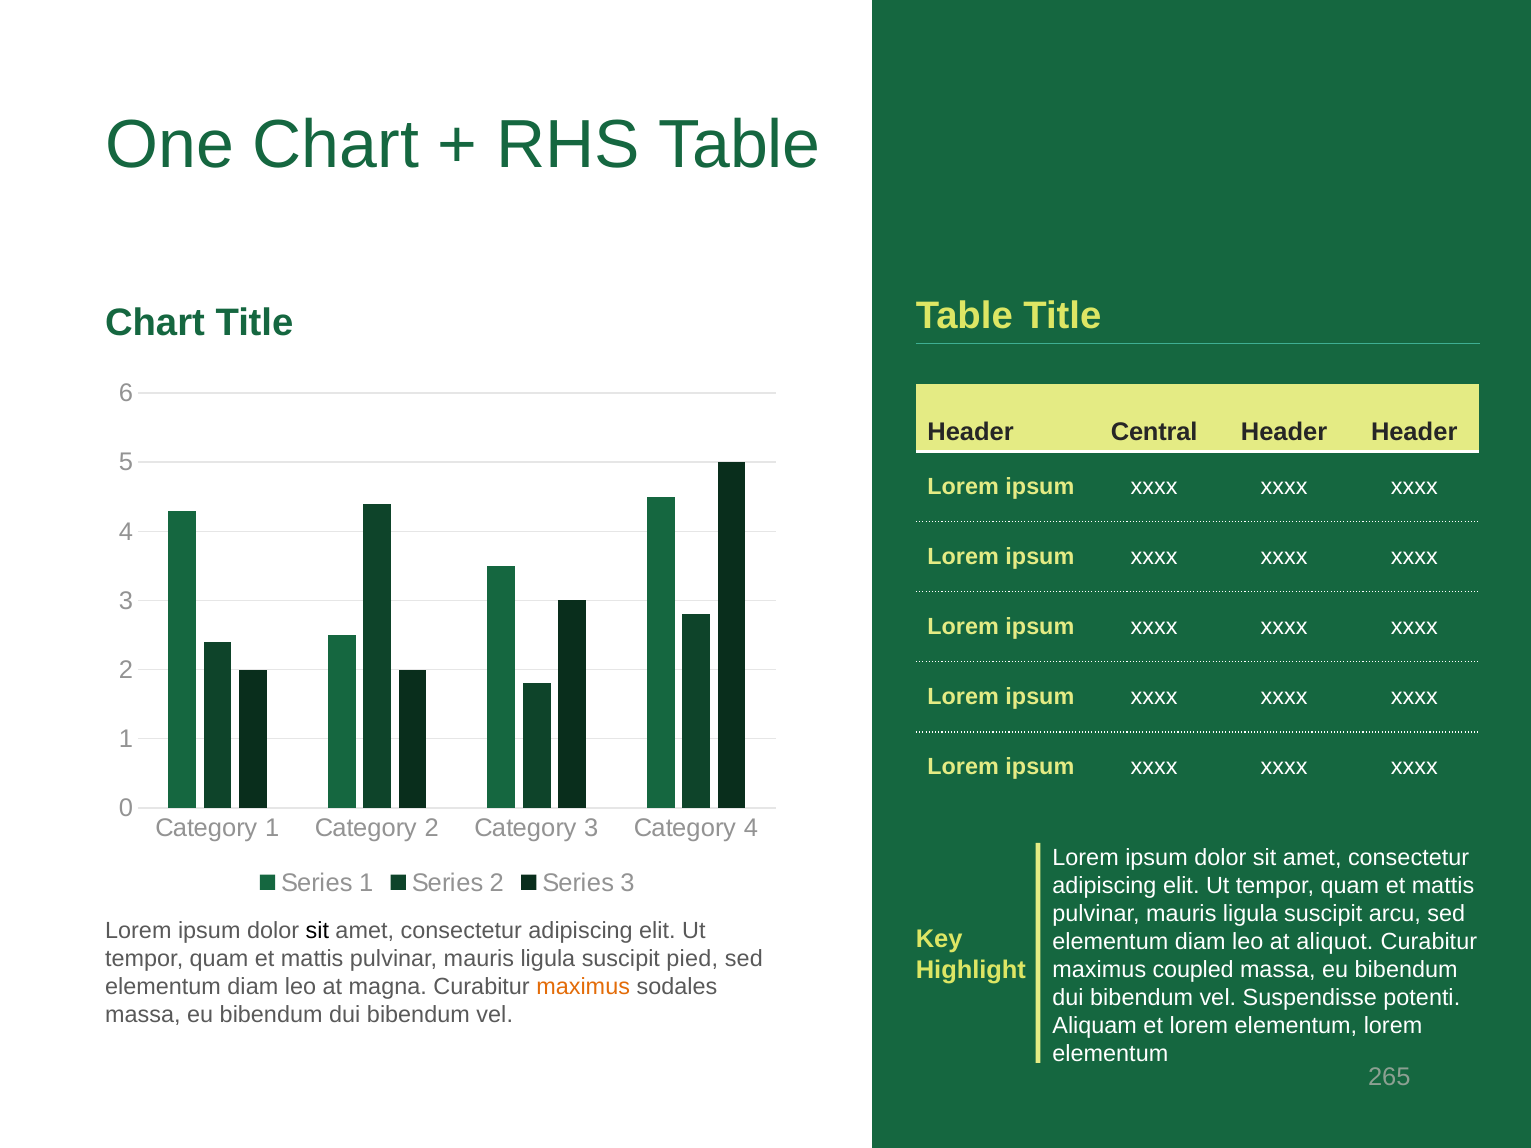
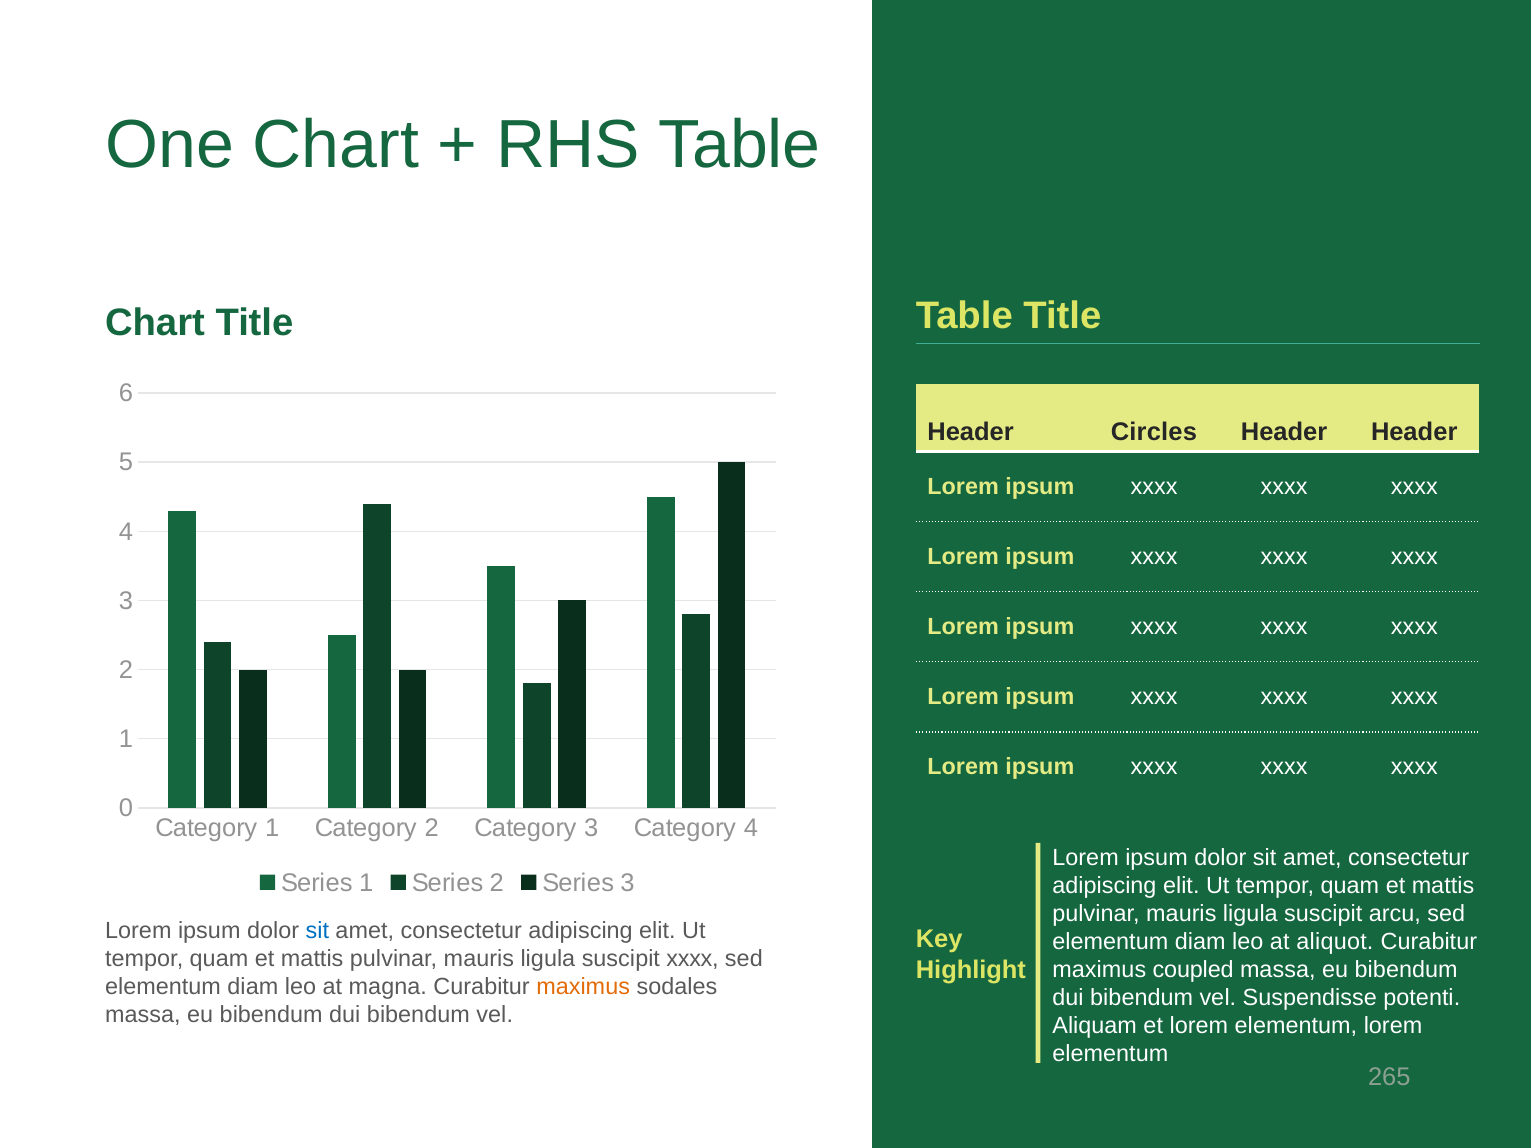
Central: Central -> Circles
sit at (317, 931) colour: black -> blue
suscipit pied: pied -> xxxx
